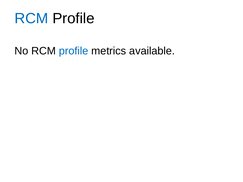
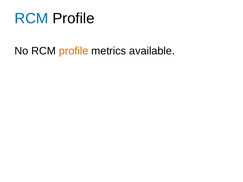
profile at (74, 51) colour: blue -> orange
